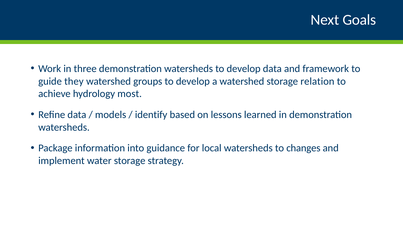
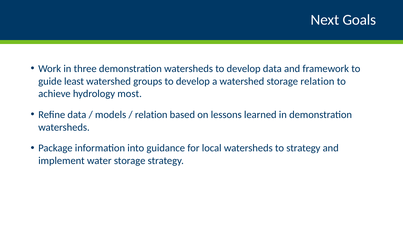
they: they -> least
identify at (151, 115): identify -> relation
to changes: changes -> strategy
